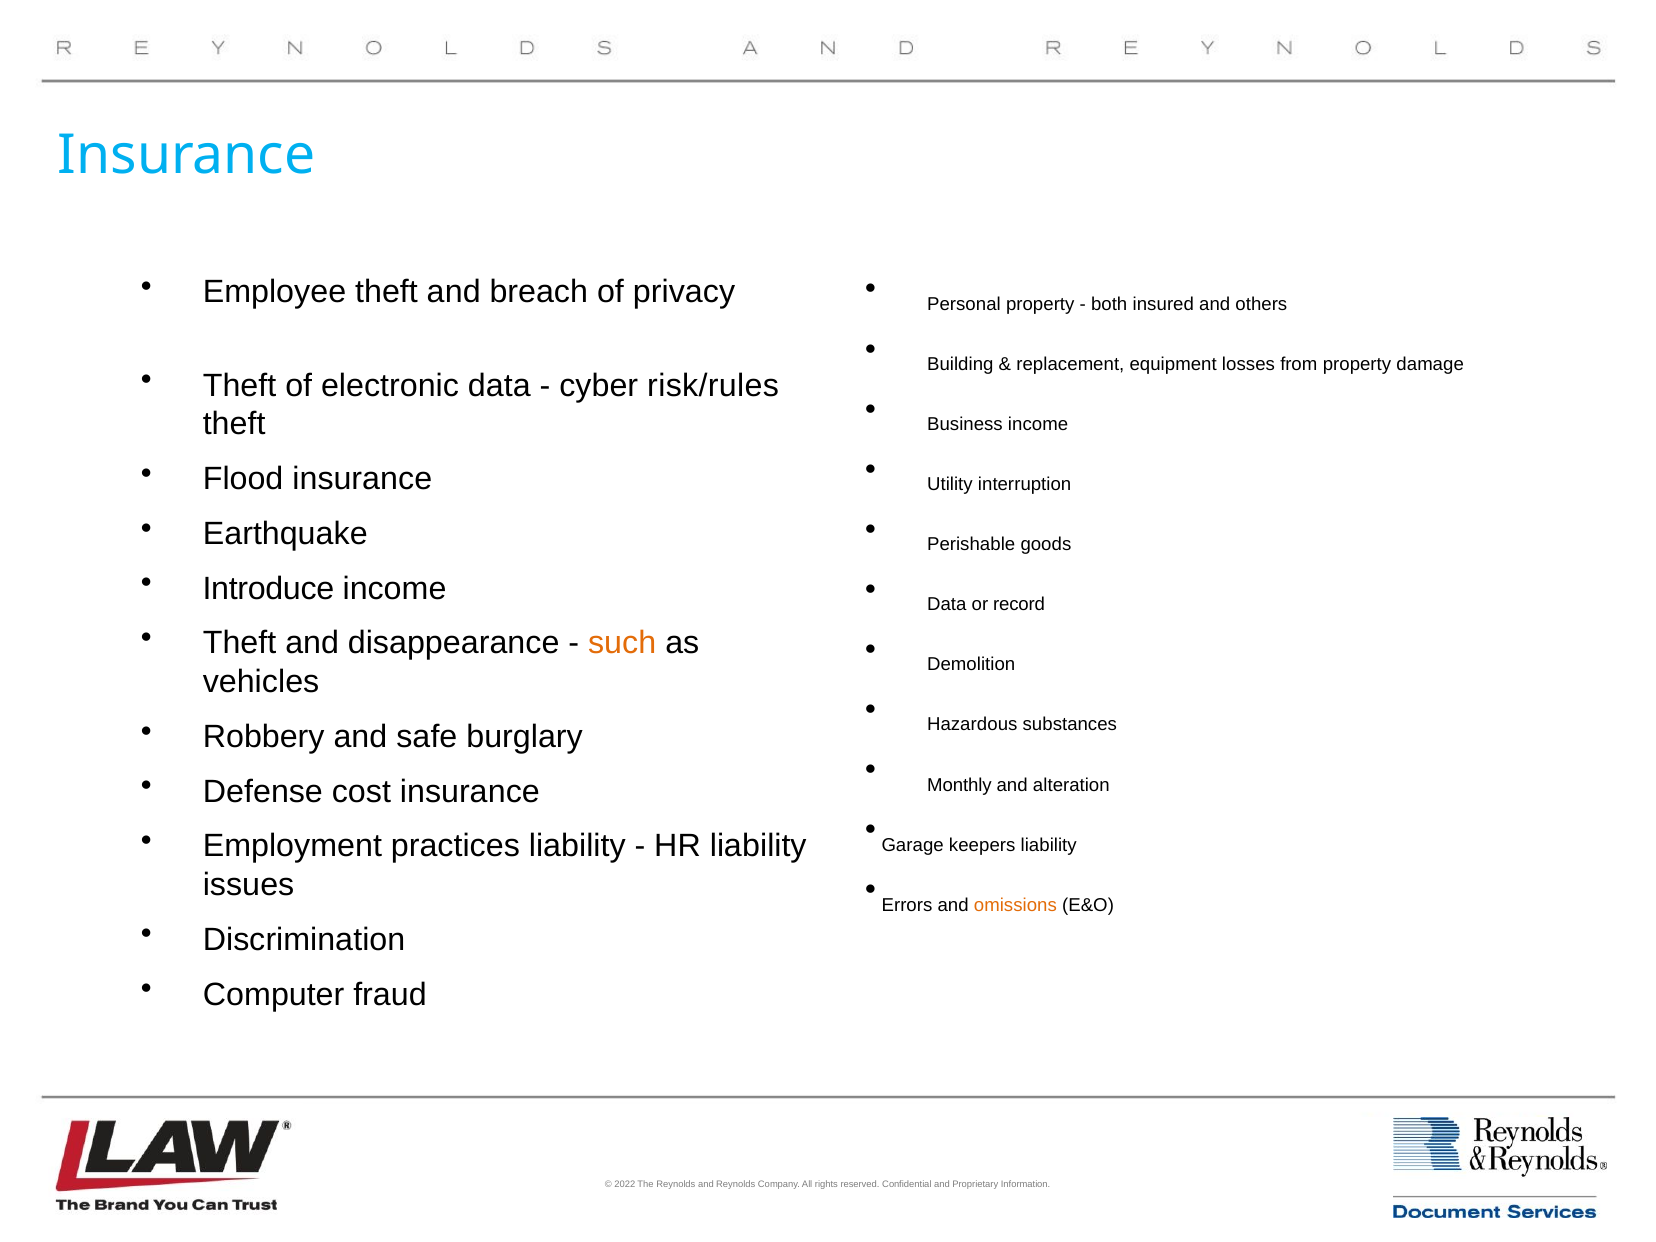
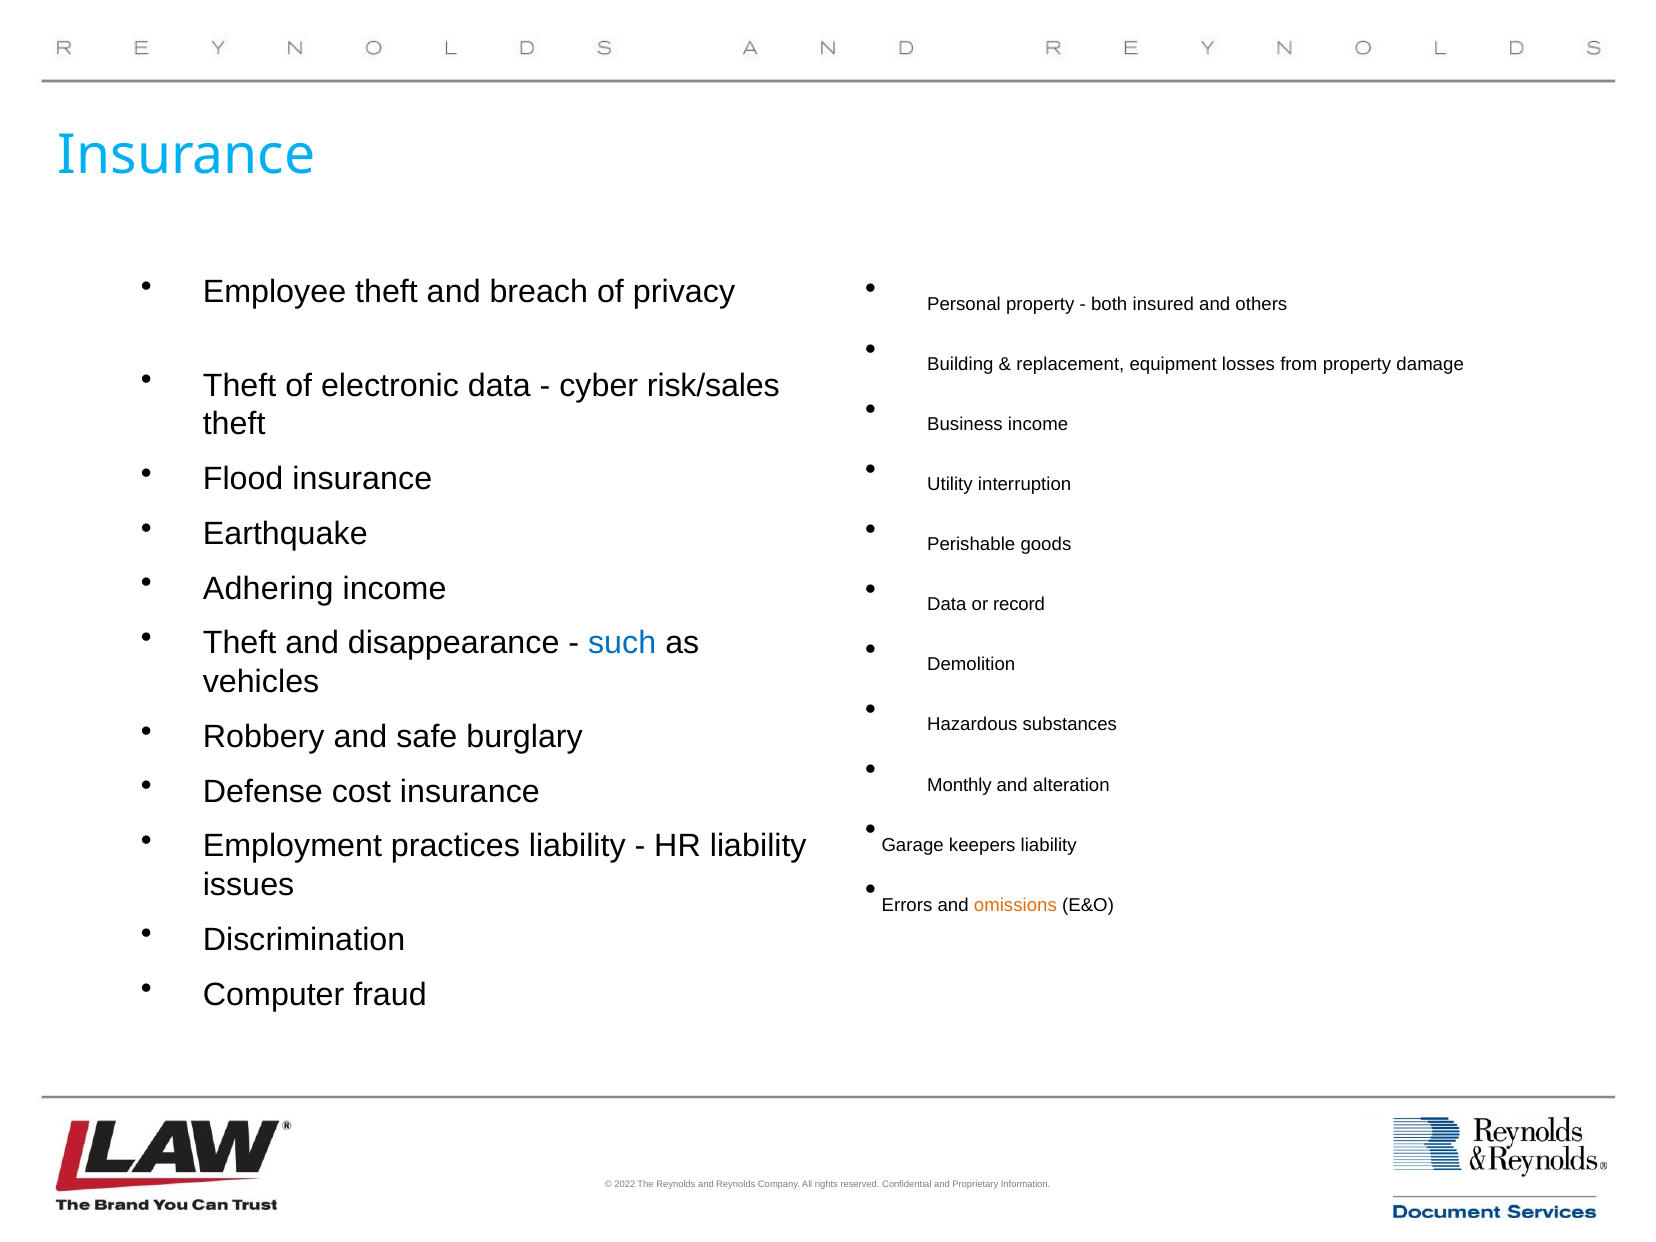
risk/rules: risk/rules -> risk/sales
Introduce: Introduce -> Adhering
such colour: orange -> blue
